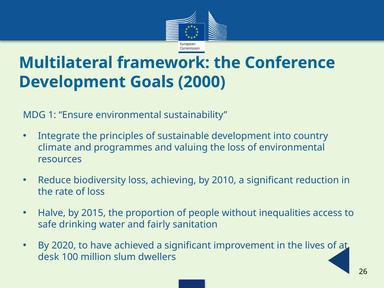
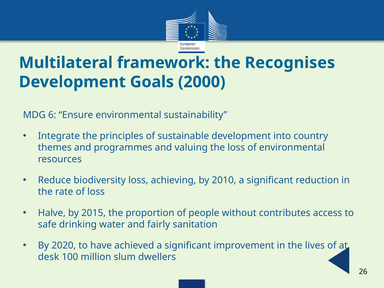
Conference: Conference -> Recognises
1: 1 -> 6
climate: climate -> themes
inequalities: inequalities -> contributes
